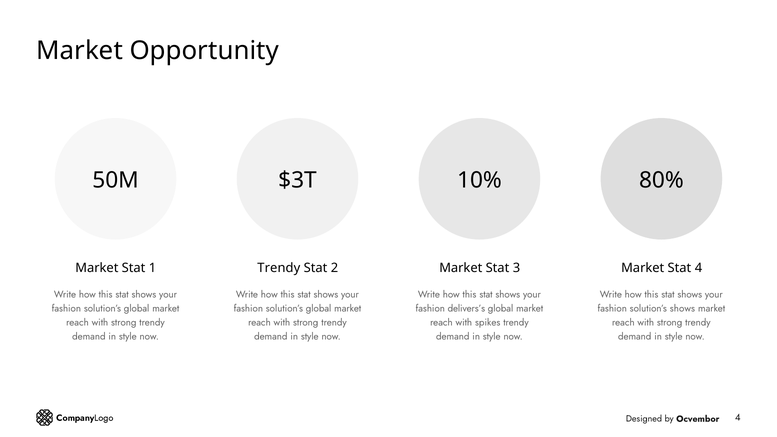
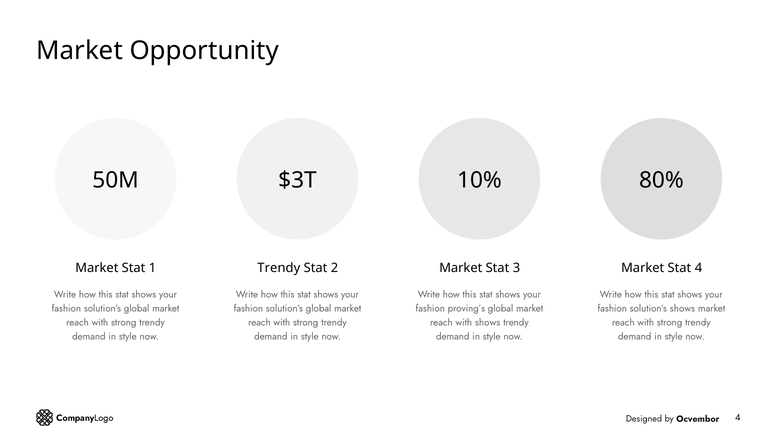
delivers’s: delivers’s -> proving’s
with spikes: spikes -> shows
